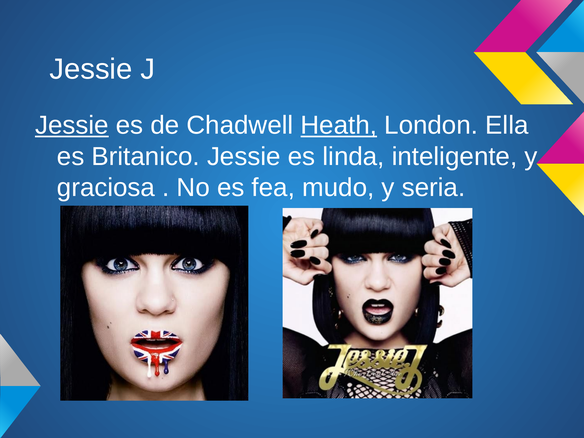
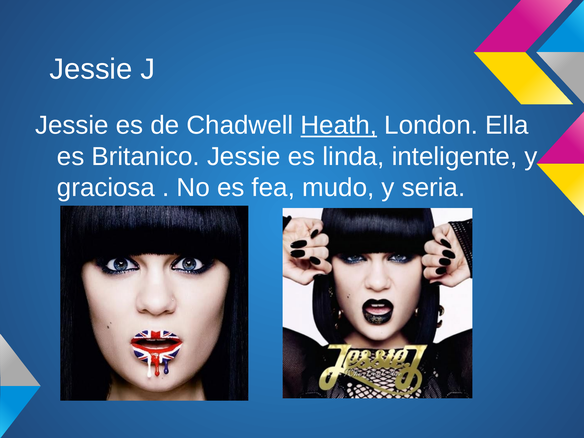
Jessie at (72, 125) underline: present -> none
